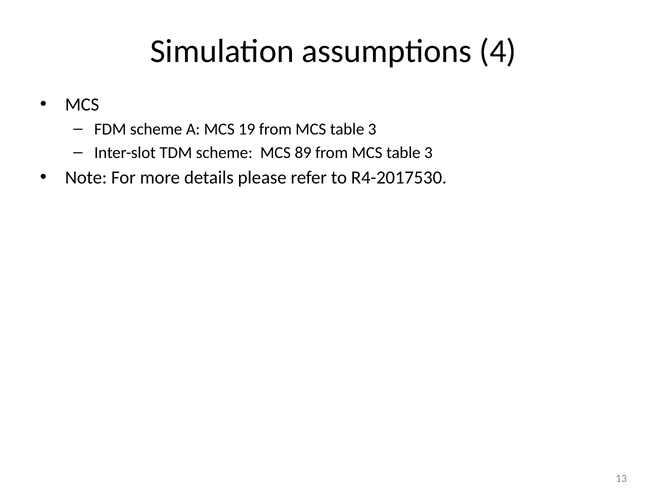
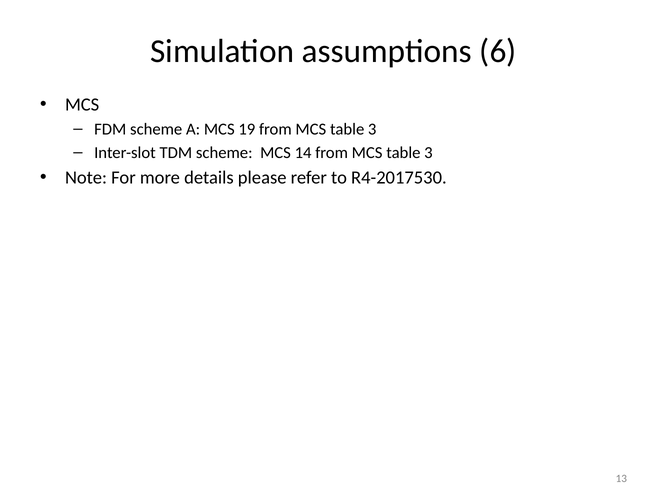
4: 4 -> 6
89: 89 -> 14
